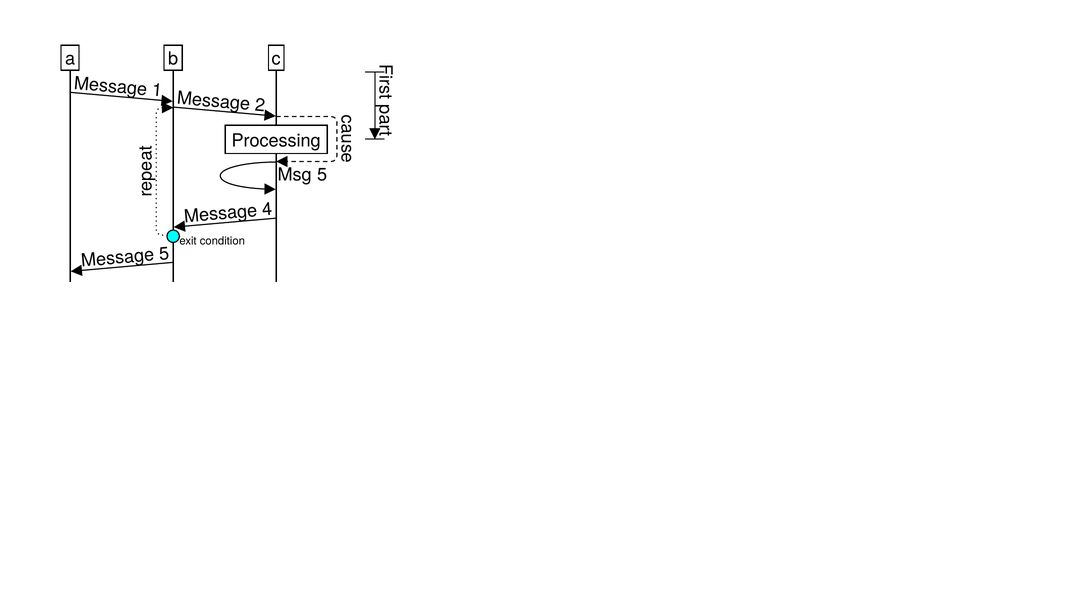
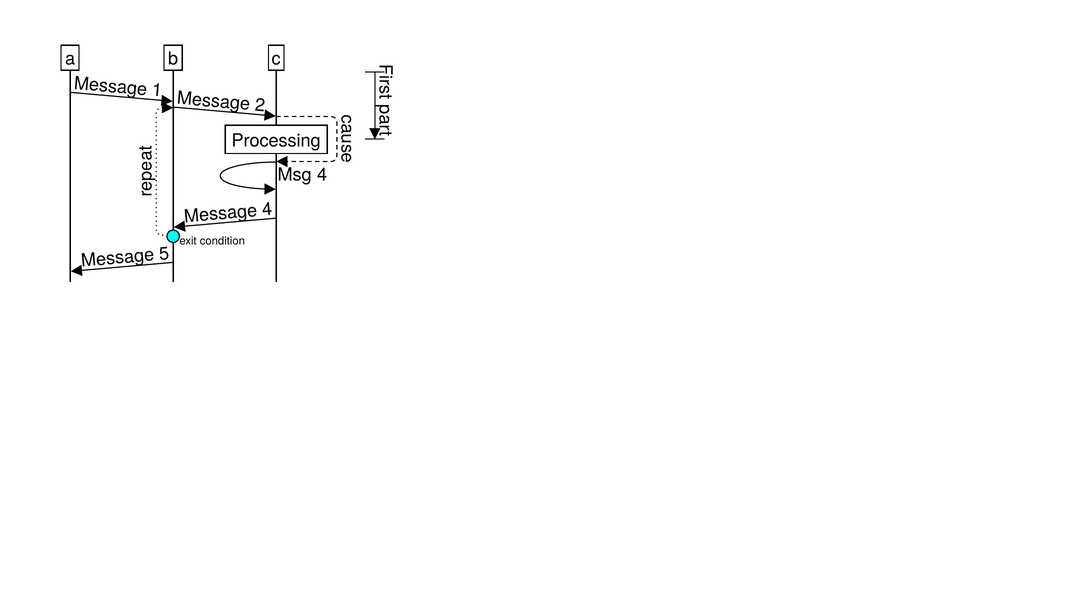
Msg 5: 5 -> 4
